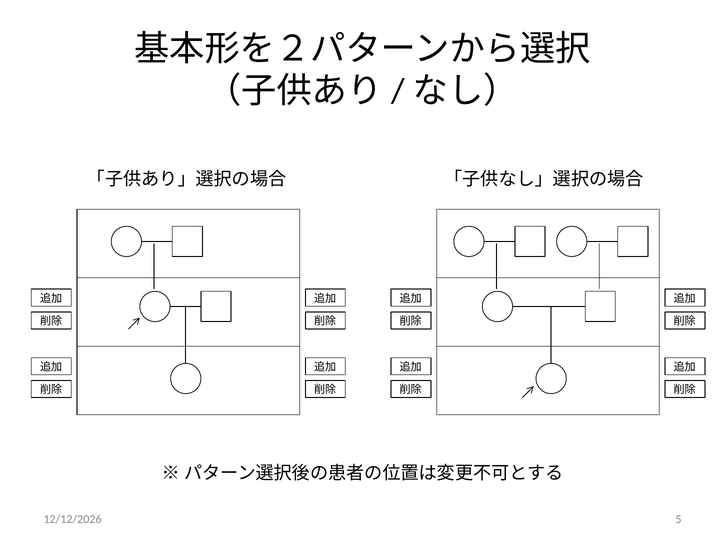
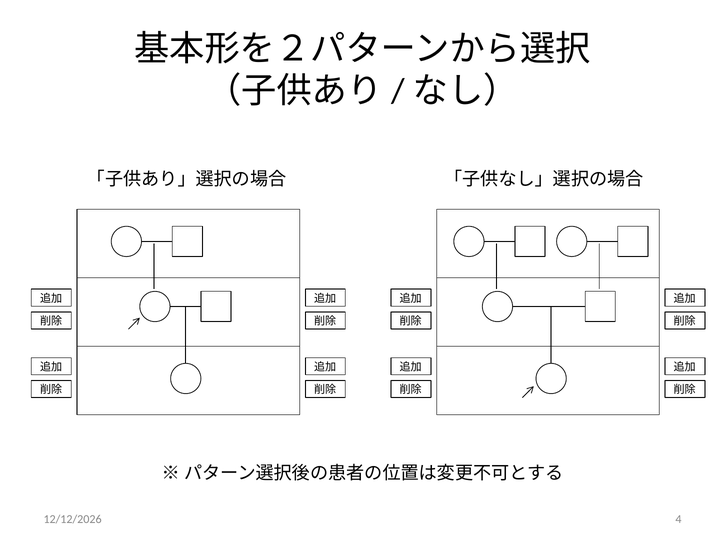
5: 5 -> 4
